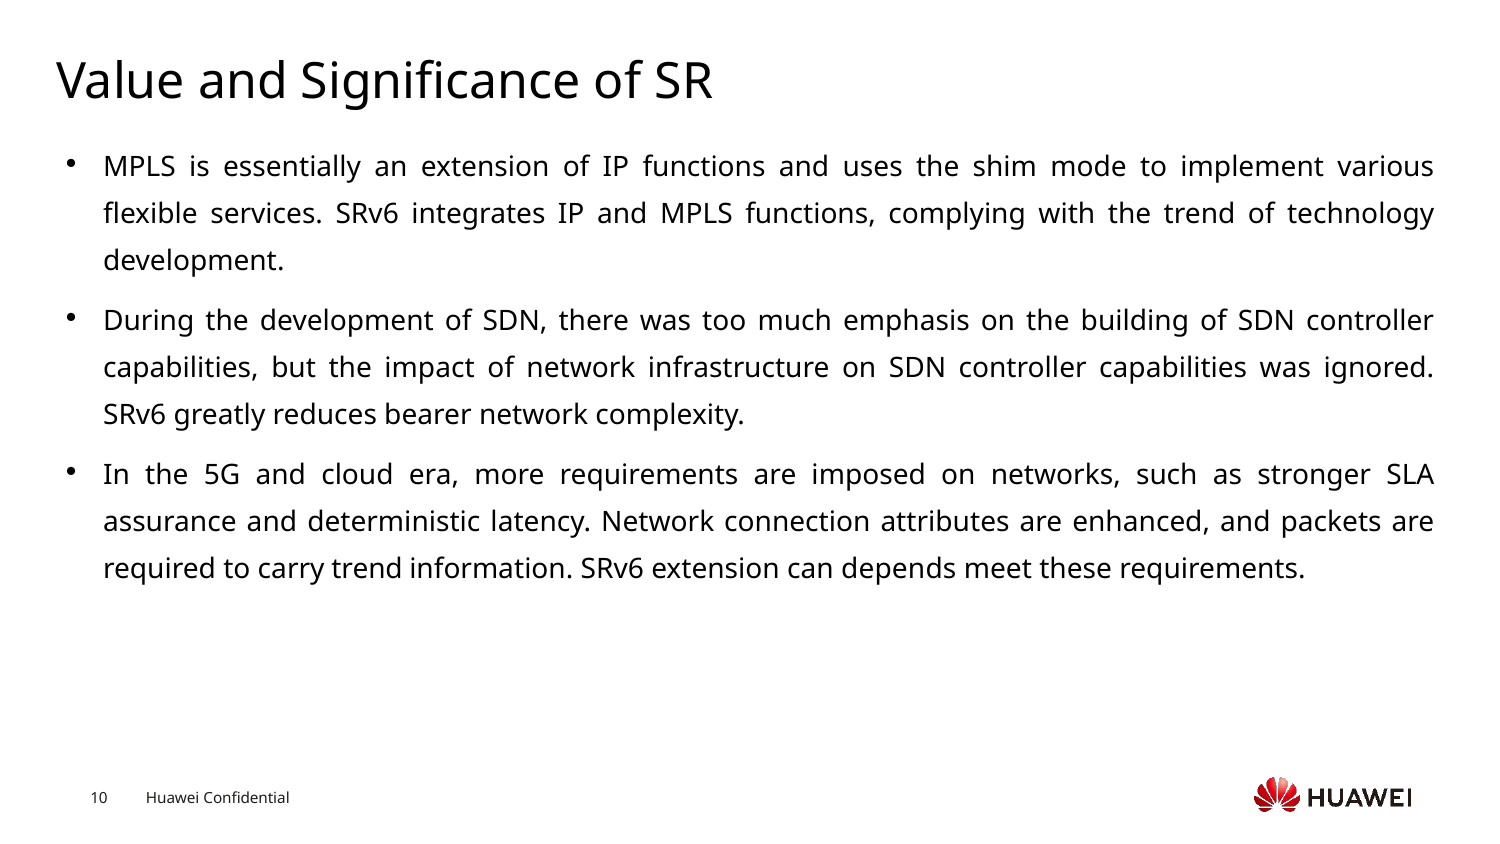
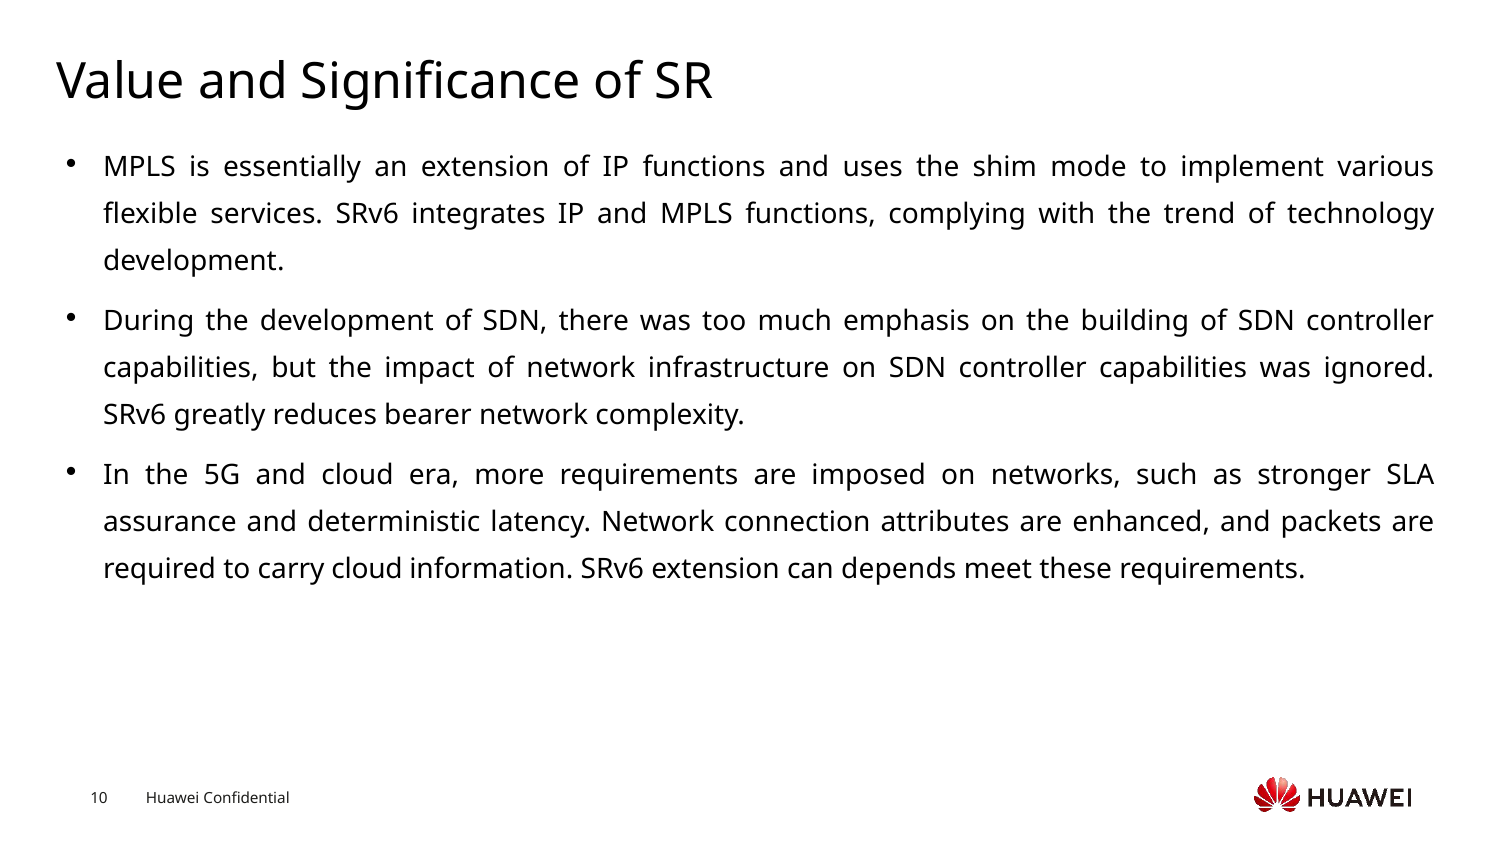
carry trend: trend -> cloud
